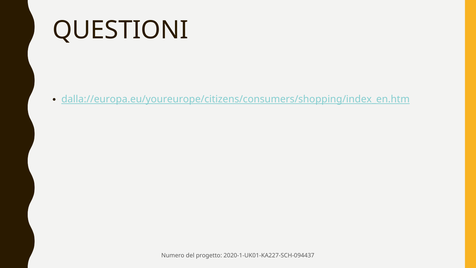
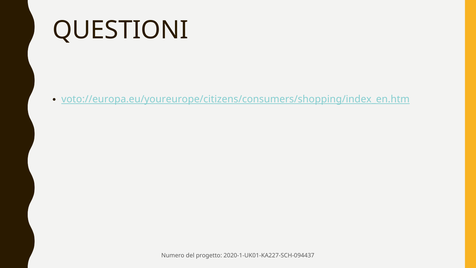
dalla://europa.eu/youreurope/citizens/consumers/shopping/index_en.htm: dalla://europa.eu/youreurope/citizens/consumers/shopping/index_en.htm -> voto://europa.eu/youreurope/citizens/consumers/shopping/index_en.htm
